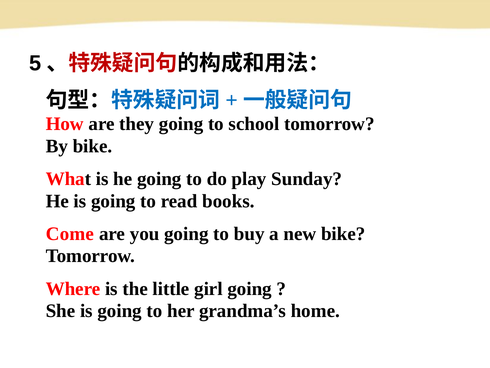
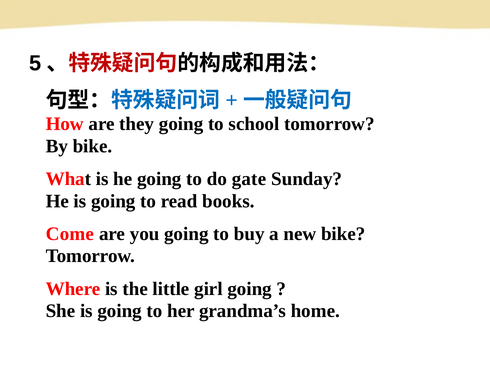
play: play -> gate
